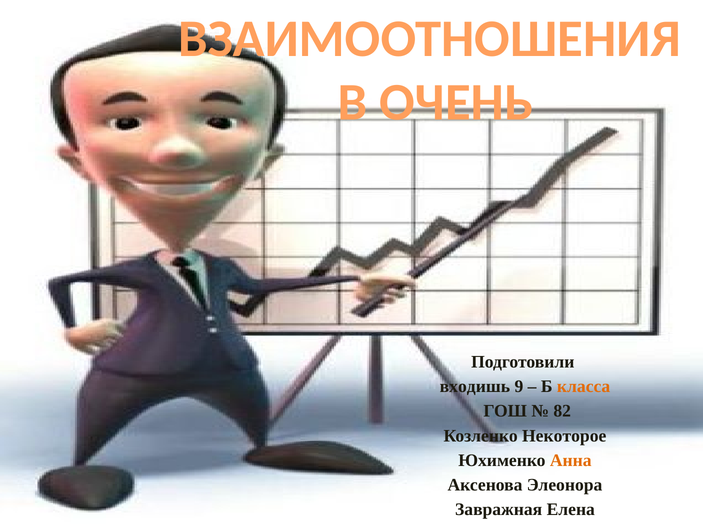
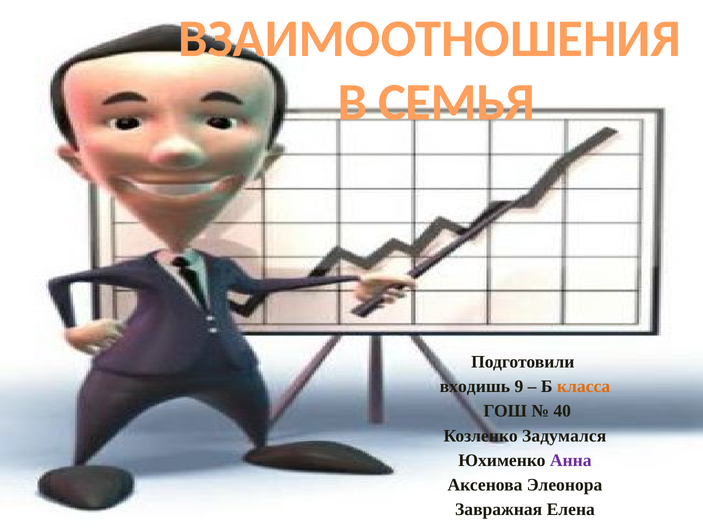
ОЧЕНЬ: ОЧЕНЬ -> СЕМЬЯ
82: 82 -> 40
Некоторое: Некоторое -> Задумался
Анна colour: orange -> purple
